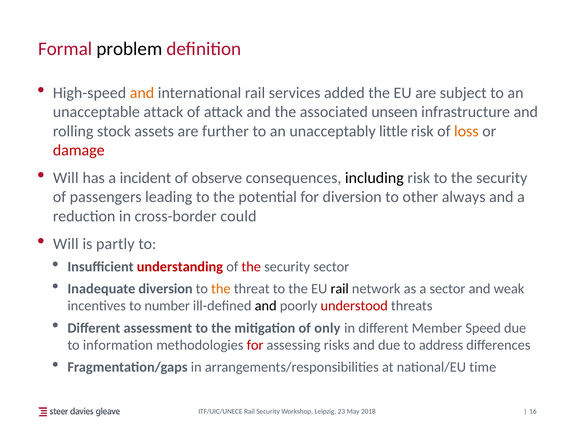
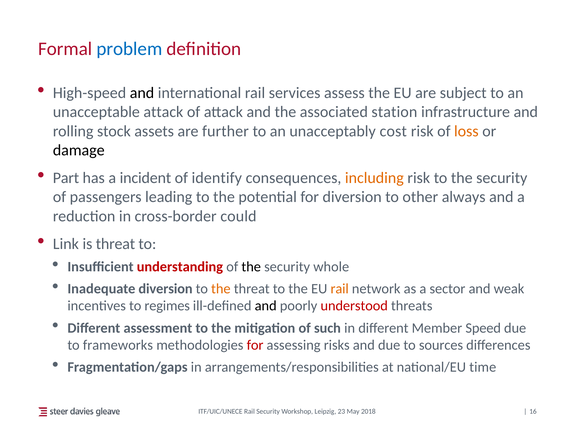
problem colour: black -> blue
and at (142, 93) colour: orange -> black
added: added -> assess
unseen: unseen -> station
little: little -> cost
damage colour: red -> black
Will at (66, 178): Will -> Part
observe: observe -> identify
including colour: black -> orange
Will at (66, 243): Will -> Link
is partly: partly -> threat
the at (251, 266) colour: red -> black
security sector: sector -> whole
rail at (340, 288) colour: black -> orange
number: number -> regimes
only: only -> such
information: information -> frameworks
address: address -> sources
